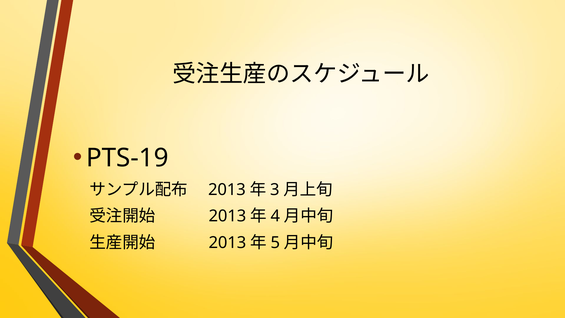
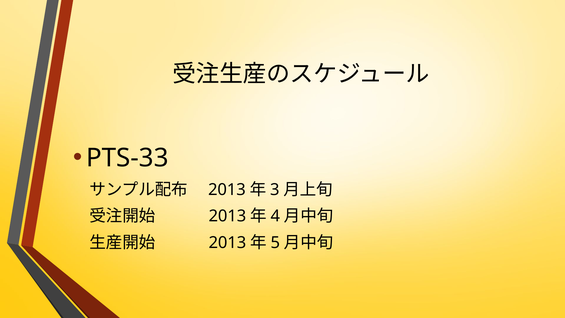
PTS-19: PTS-19 -> PTS-33
